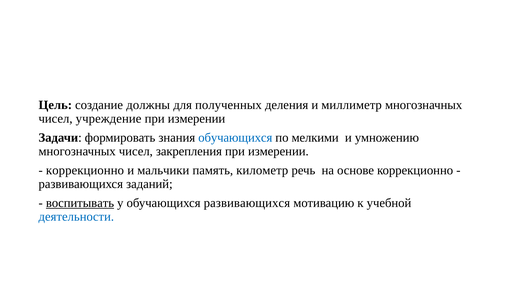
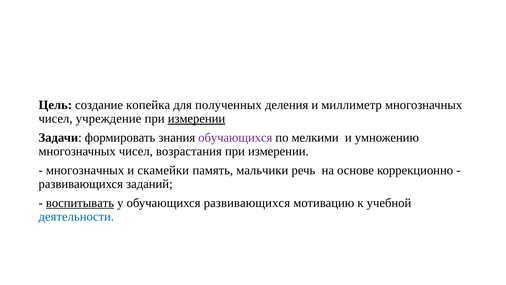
должны: должны -> копейка
измерении at (197, 119) underline: none -> present
обучающихся at (235, 137) colour: blue -> purple
закрепления: закрепления -> возрастания
коррекционно at (85, 170): коррекционно -> многозначных
мальчики: мальчики -> скамейки
километр: километр -> мальчики
